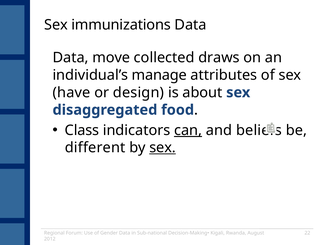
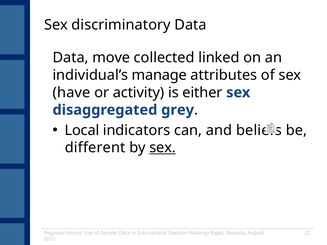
immunizations: immunizations -> discriminatory
draws: draws -> linked
design: design -> activity
about: about -> either
food: food -> grey
Class: Class -> Local
can underline: present -> none
